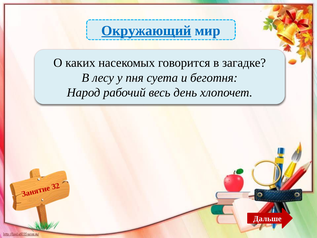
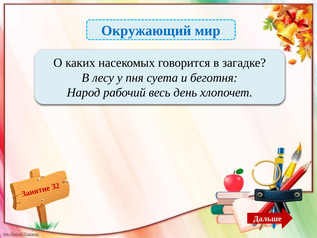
Окружающий underline: present -> none
